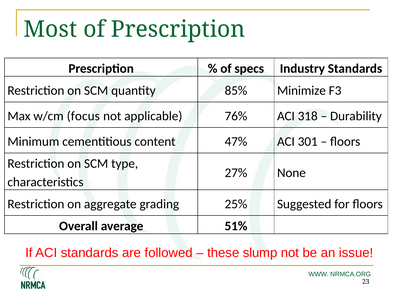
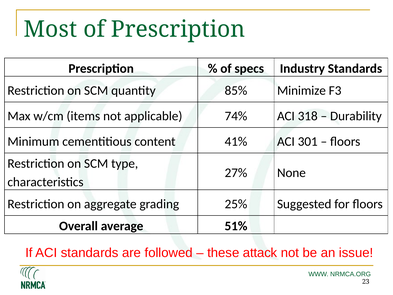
focus: focus -> items
76%: 76% -> 74%
47%: 47% -> 41%
slump: slump -> attack
